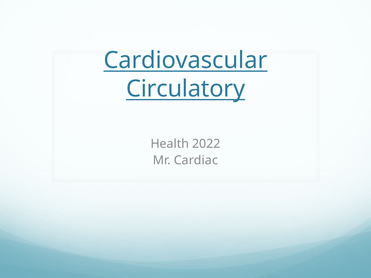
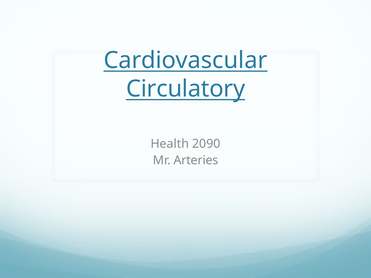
2022: 2022 -> 2090
Cardiac: Cardiac -> Arteries
